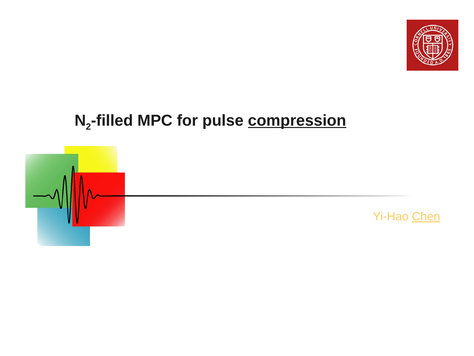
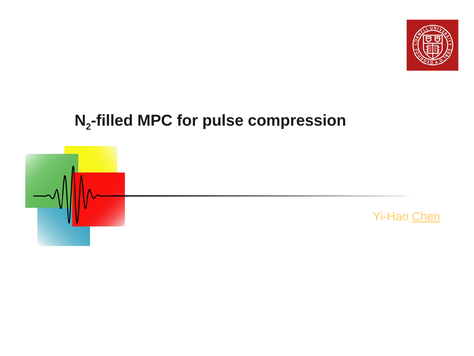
compression underline: present -> none
